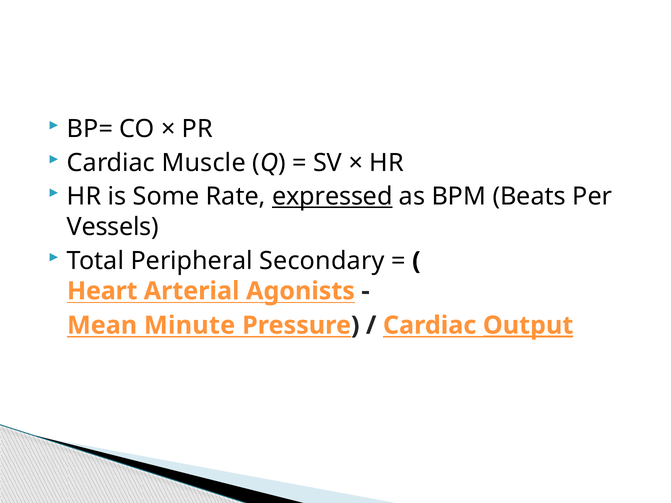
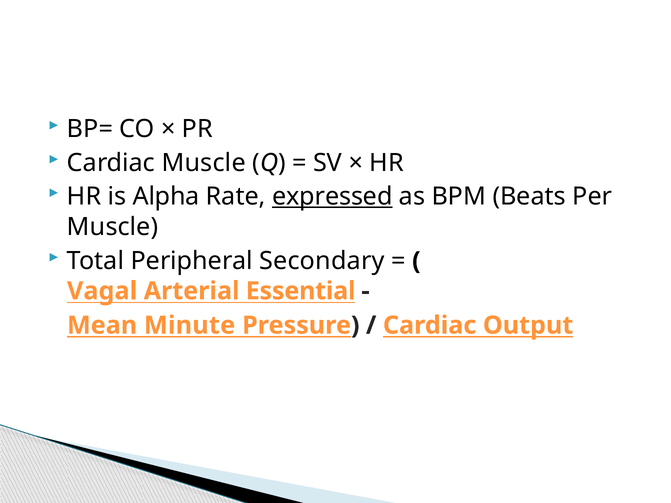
Some: Some -> Alpha
Vessels at (113, 227): Vessels -> Muscle
Heart: Heart -> Vagal
Agonists: Agonists -> Essential
Output underline: present -> none
